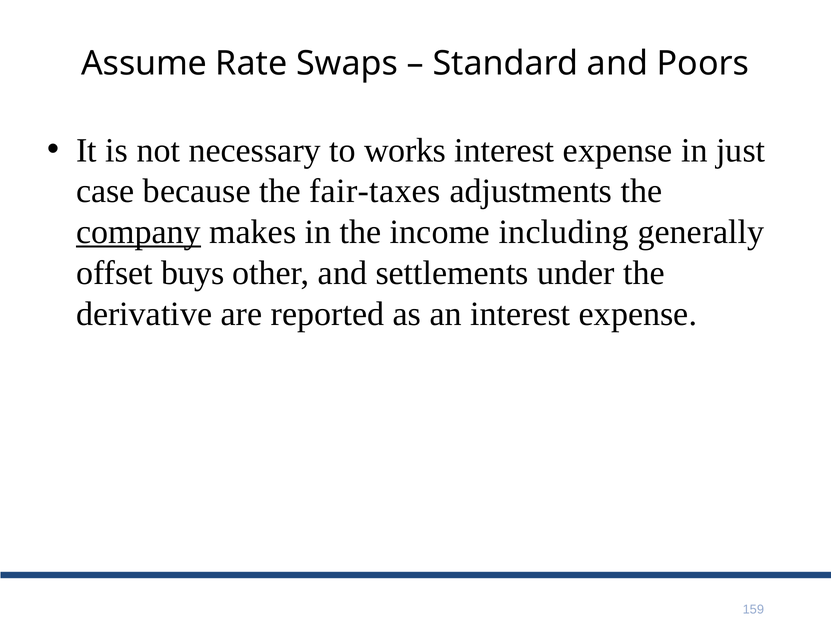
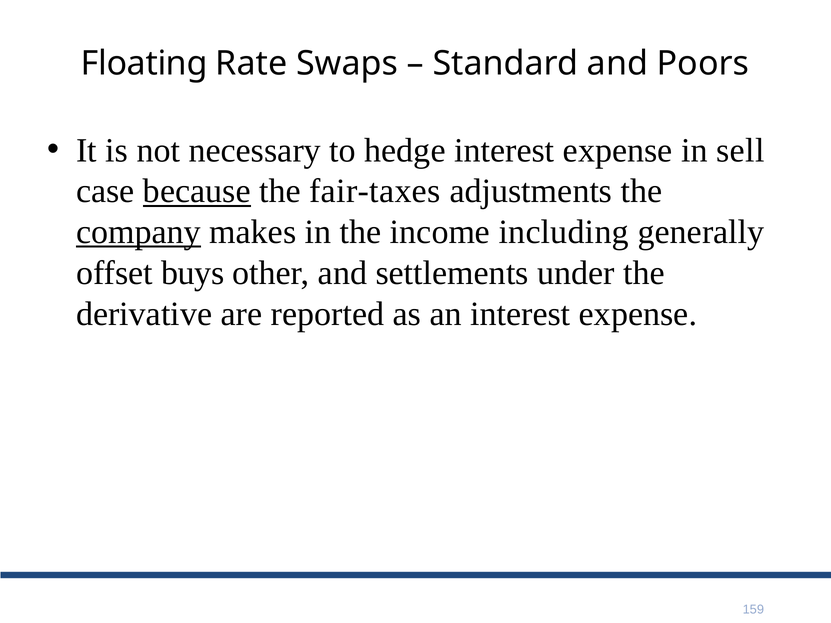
Assume: Assume -> Floating
works: works -> hedge
just: just -> sell
because underline: none -> present
